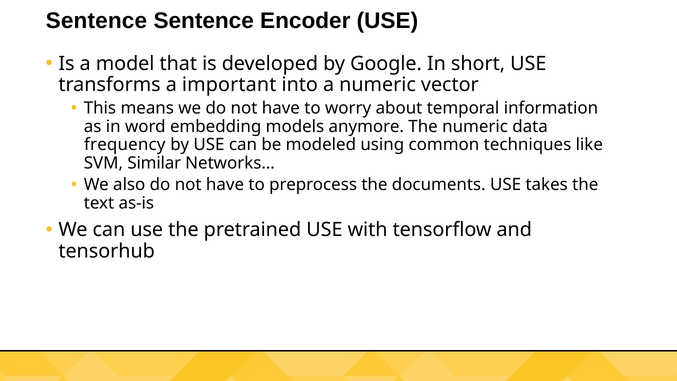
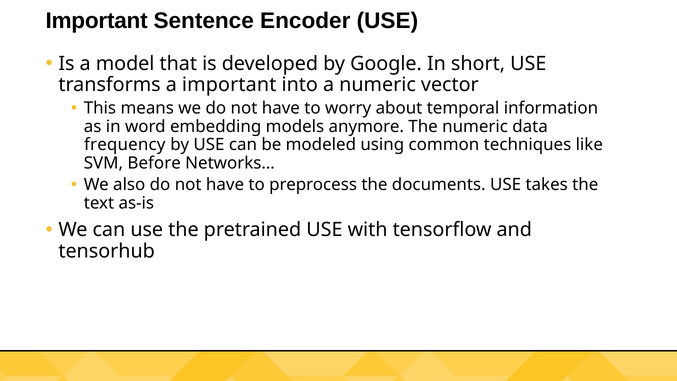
Sentence at (96, 21): Sentence -> Important
Similar: Similar -> Before
